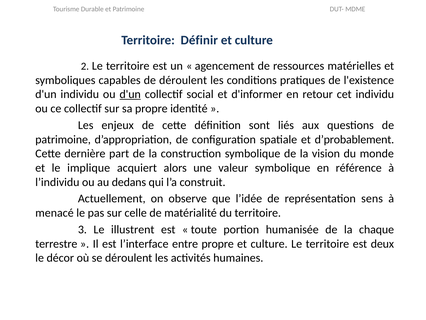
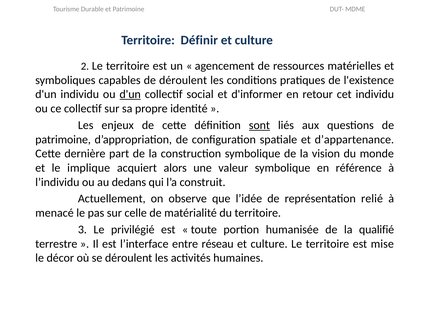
sont underline: none -> present
d’probablement: d’probablement -> d’appartenance
sens: sens -> relié
illustrent: illustrent -> privilégié
chaque: chaque -> qualifié
entre propre: propre -> réseau
deux: deux -> mise
